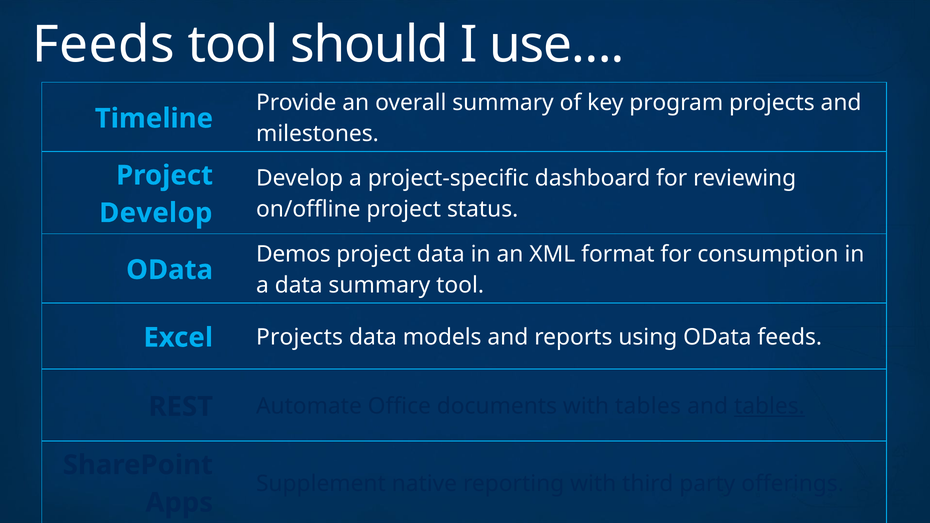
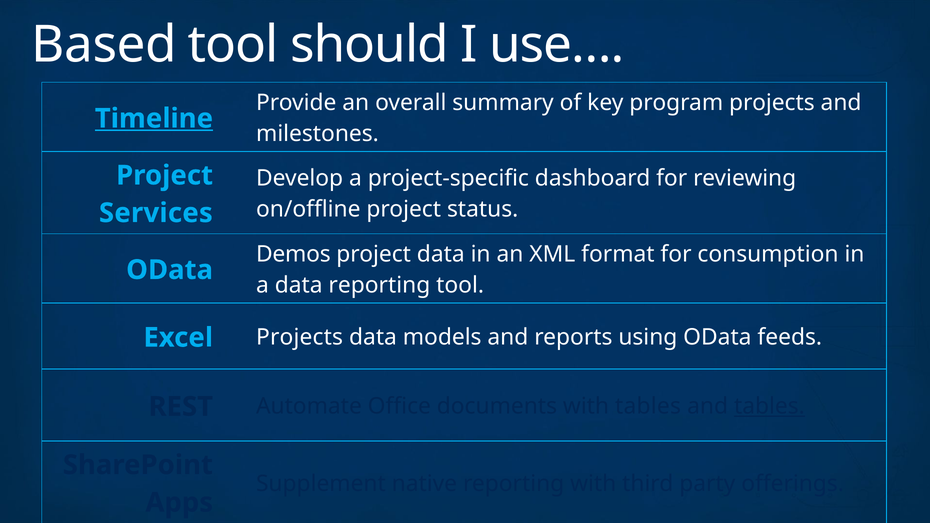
Feeds at (104, 45): Feeds -> Based
Timeline underline: none -> present
Develop at (156, 213): Develop -> Services
data summary: summary -> reporting
